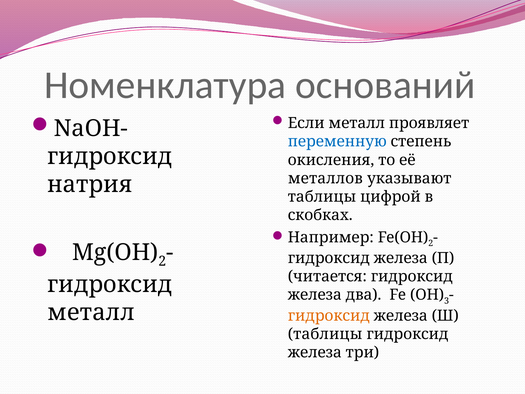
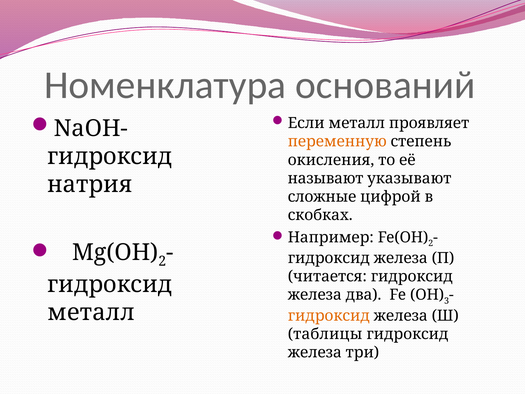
переменную colour: blue -> orange
металлов: металлов -> называют
таблицы at (322, 197): таблицы -> сложные
